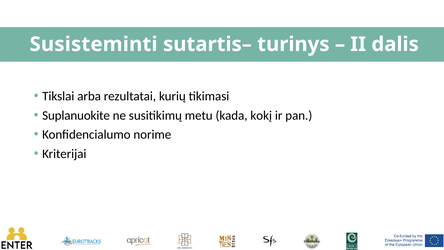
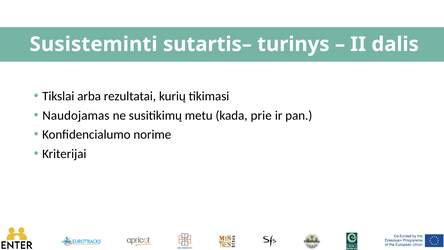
Suplanuokite: Suplanuokite -> Naudojamas
kokį: kokį -> prie
